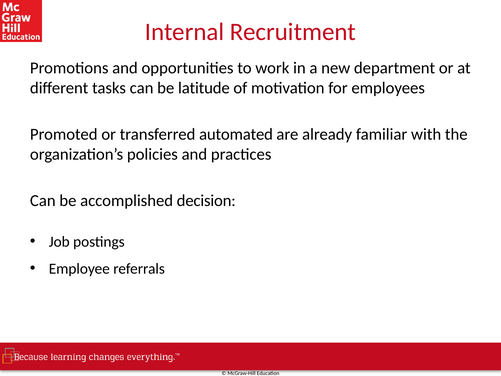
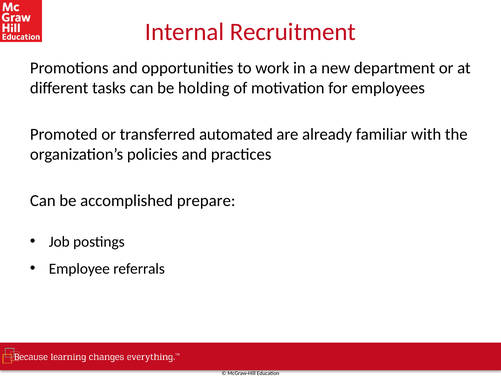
latitude: latitude -> holding
decision: decision -> prepare
